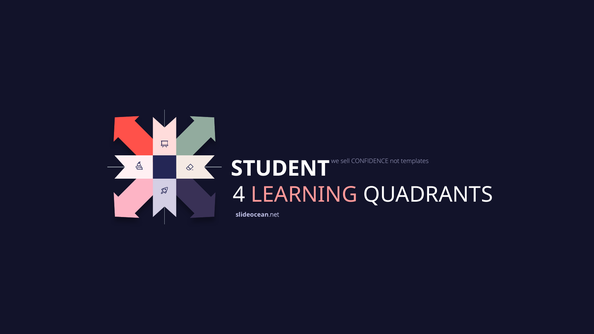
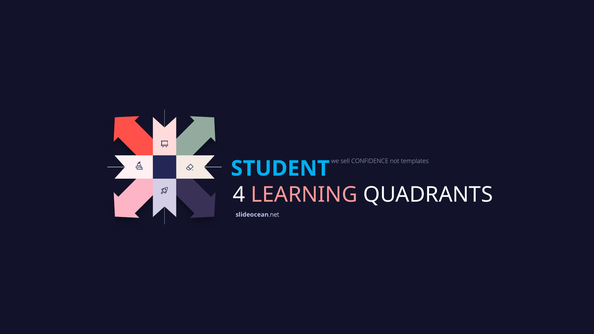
STUDENT colour: white -> light blue
